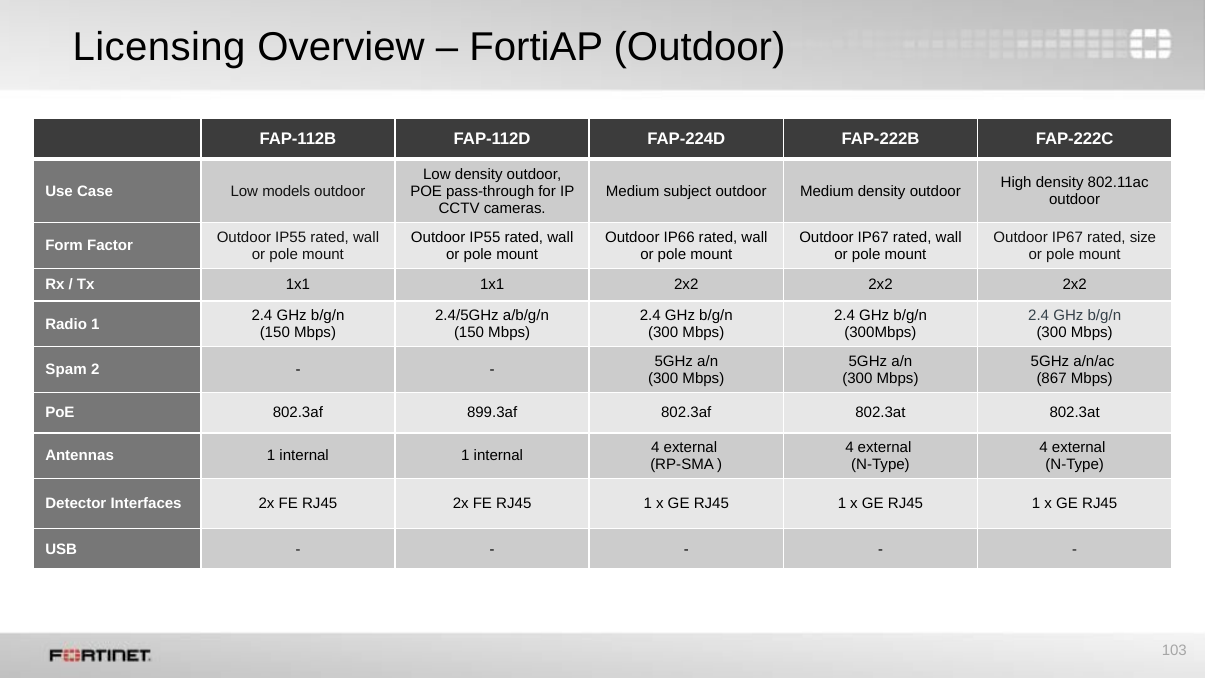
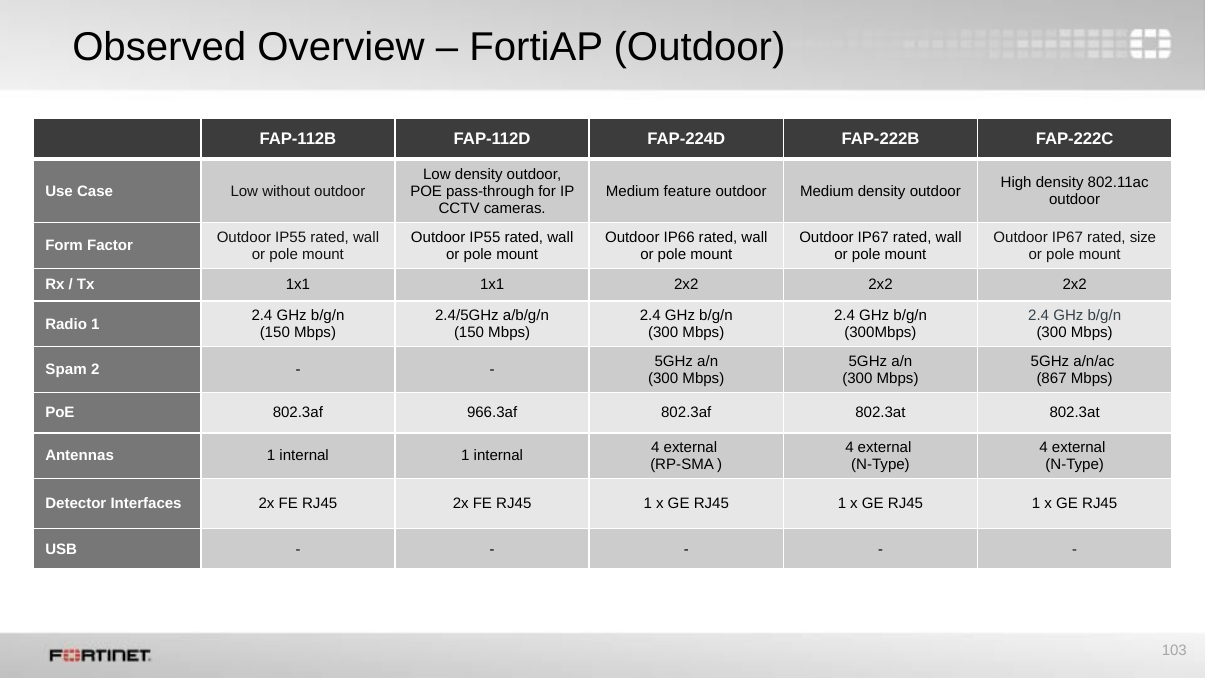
Licensing: Licensing -> Observed
models: models -> without
subject: subject -> feature
899.3af: 899.3af -> 966.3af
